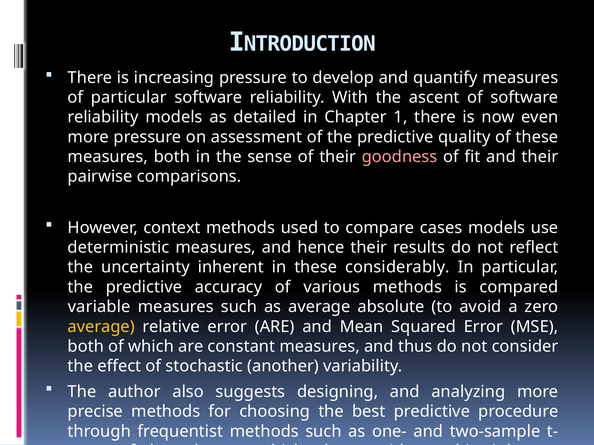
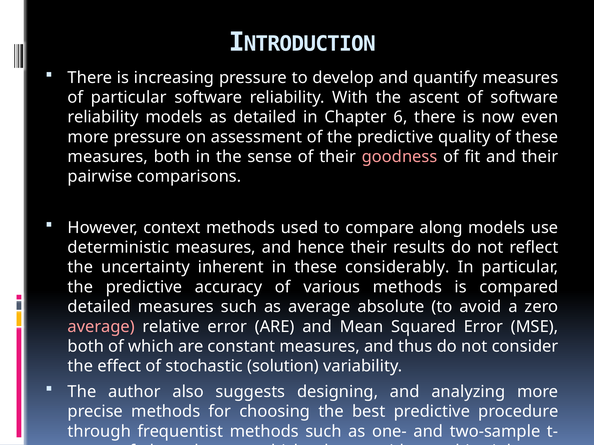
1: 1 -> 6
cases: cases -> along
variable at (99, 307): variable -> detailed
average at (101, 327) colour: yellow -> pink
another: another -> solution
